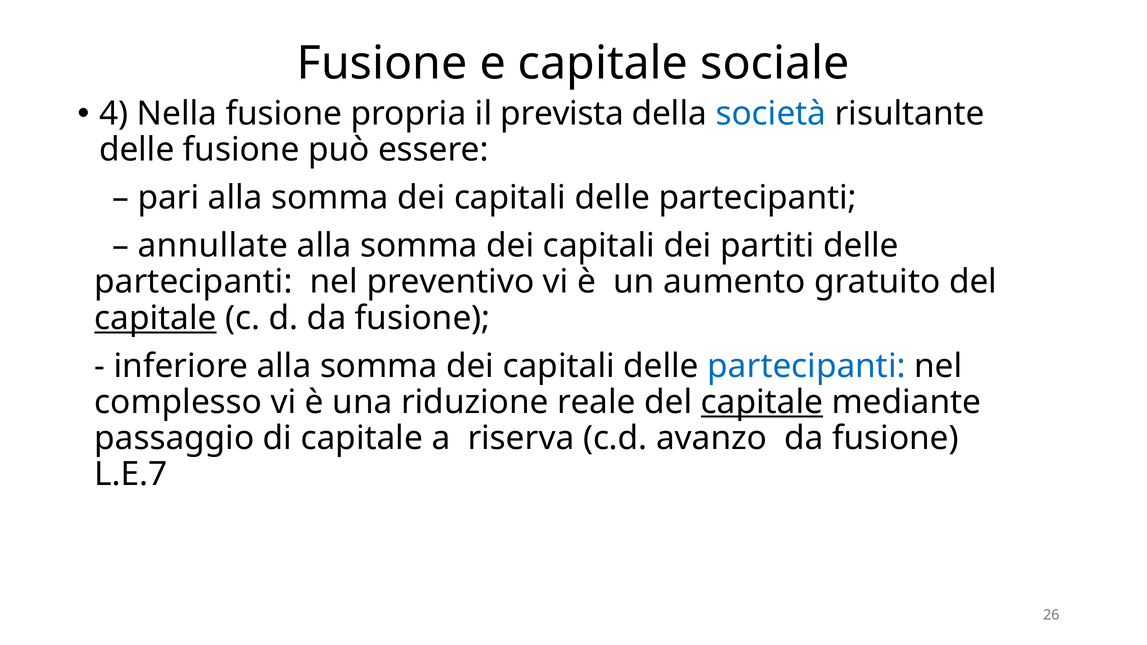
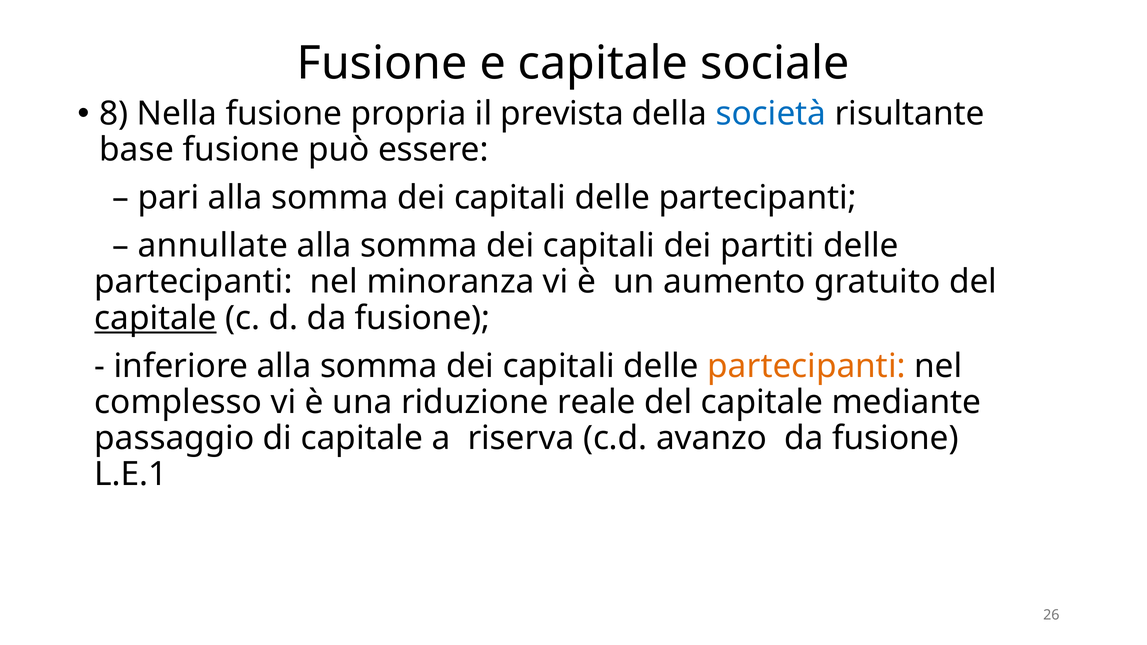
4: 4 -> 8
delle at (137, 150): delle -> base
preventivo: preventivo -> minoranza
partecipanti at (807, 366) colour: blue -> orange
capitale at (762, 402) underline: present -> none
L.E.7: L.E.7 -> L.E.1
